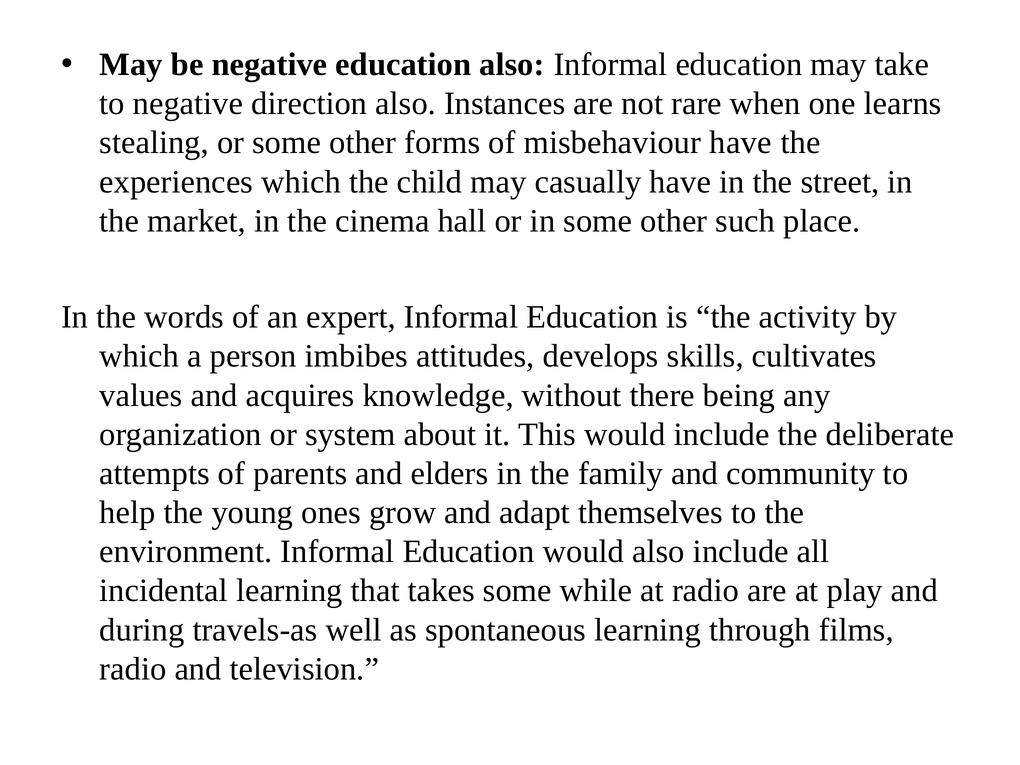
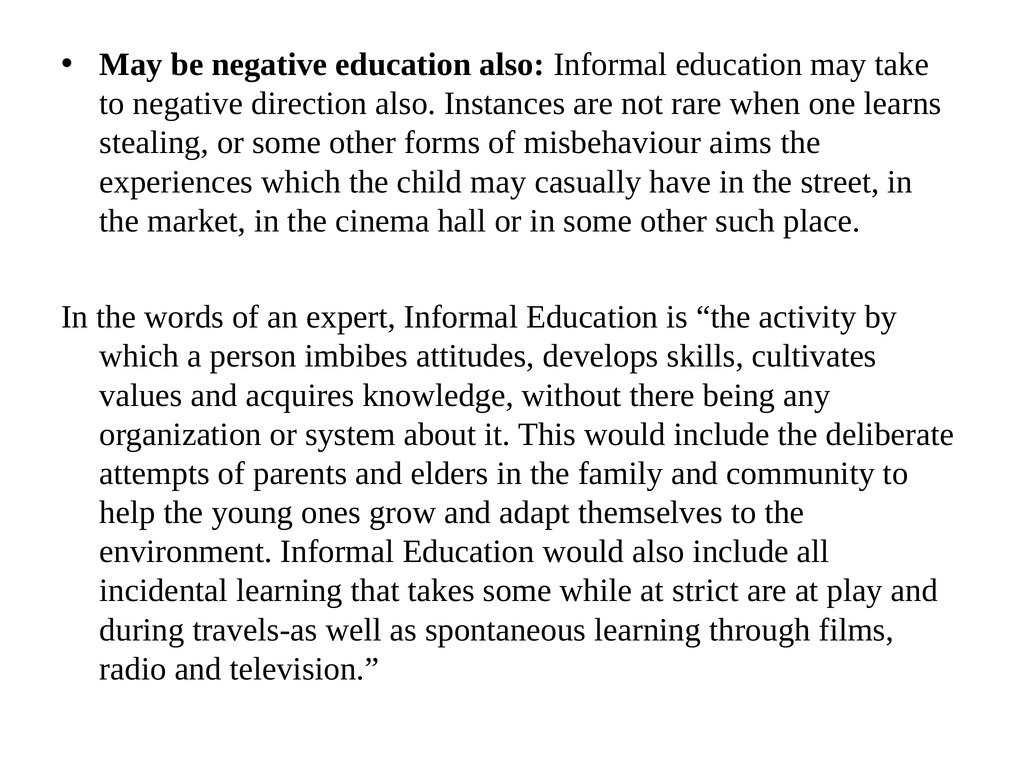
misbehaviour have: have -> aims
at radio: radio -> strict
